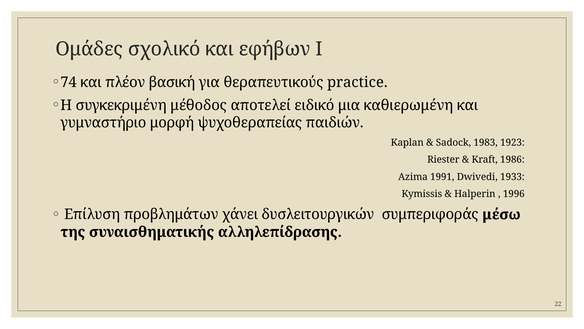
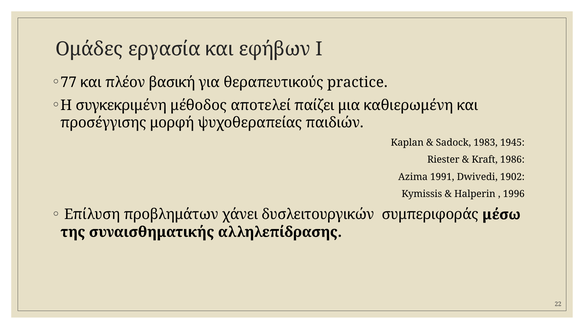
σχολικό: σχολικό -> εργασία
74: 74 -> 77
ειδικό: ειδικό -> παίζει
γυμναστήριο: γυμναστήριο -> προσέγγισης
1923: 1923 -> 1945
1933: 1933 -> 1902
